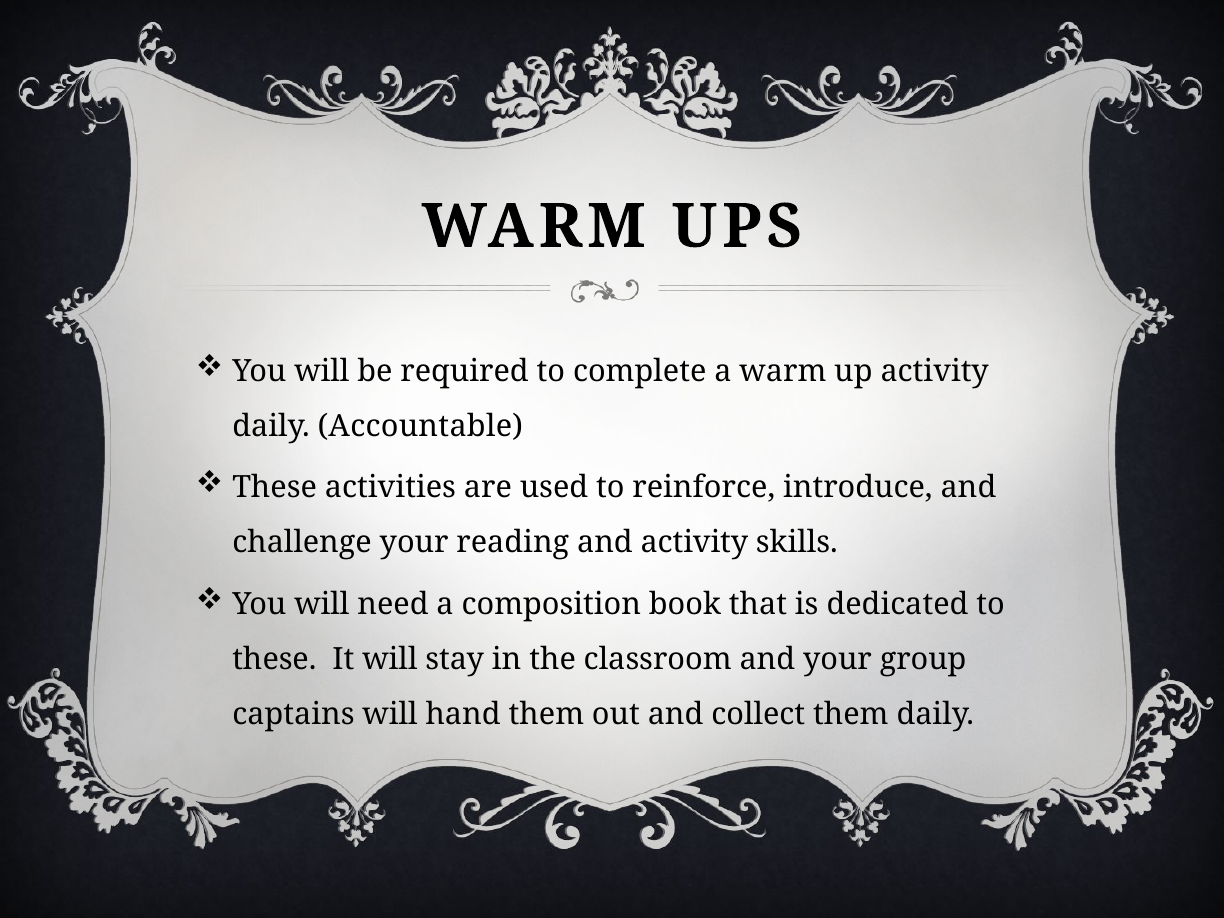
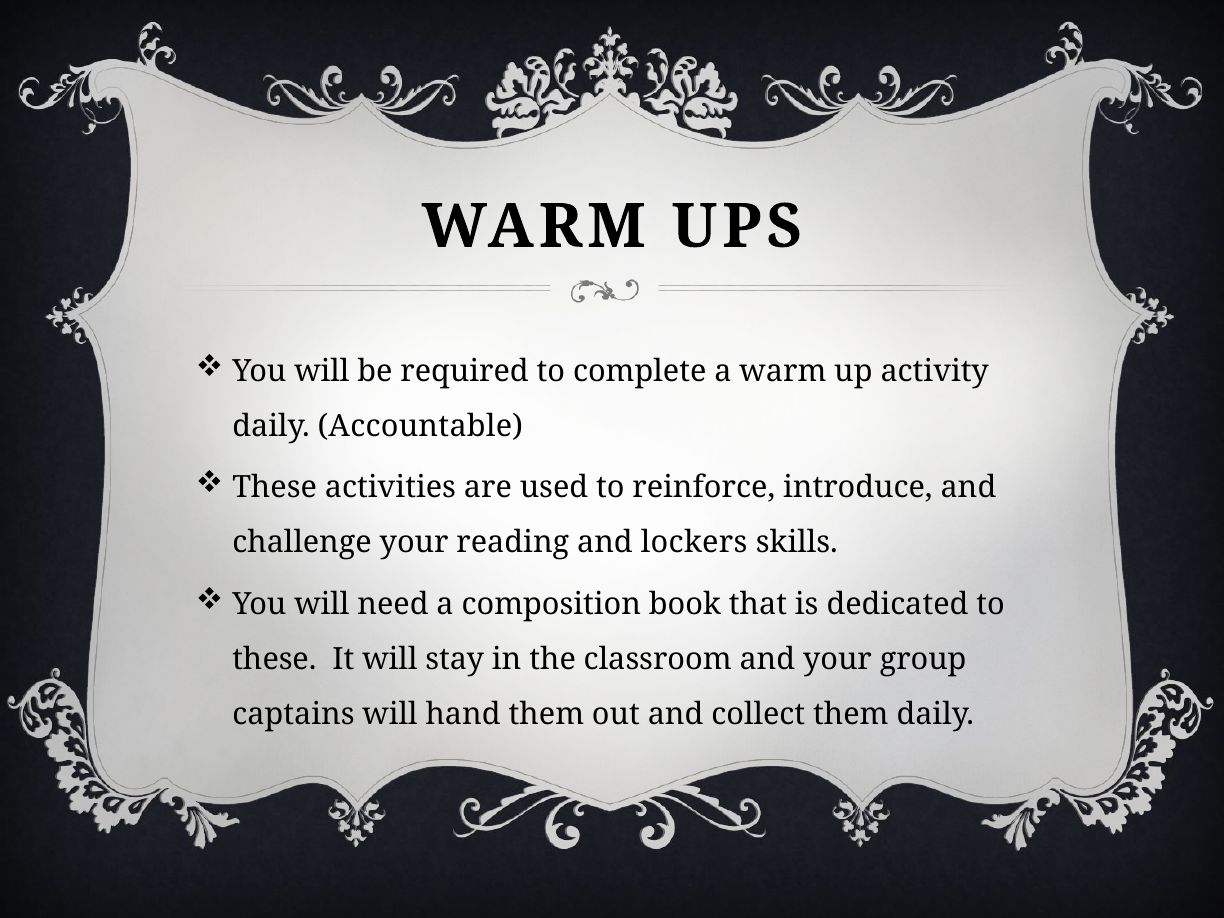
and activity: activity -> lockers
